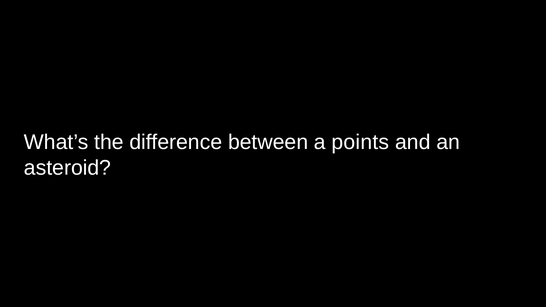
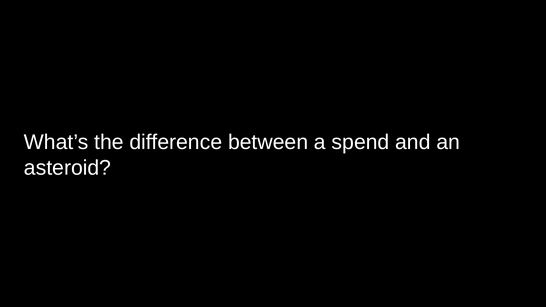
points: points -> spend
